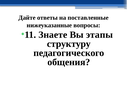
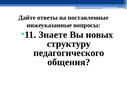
этапы: этапы -> новых
